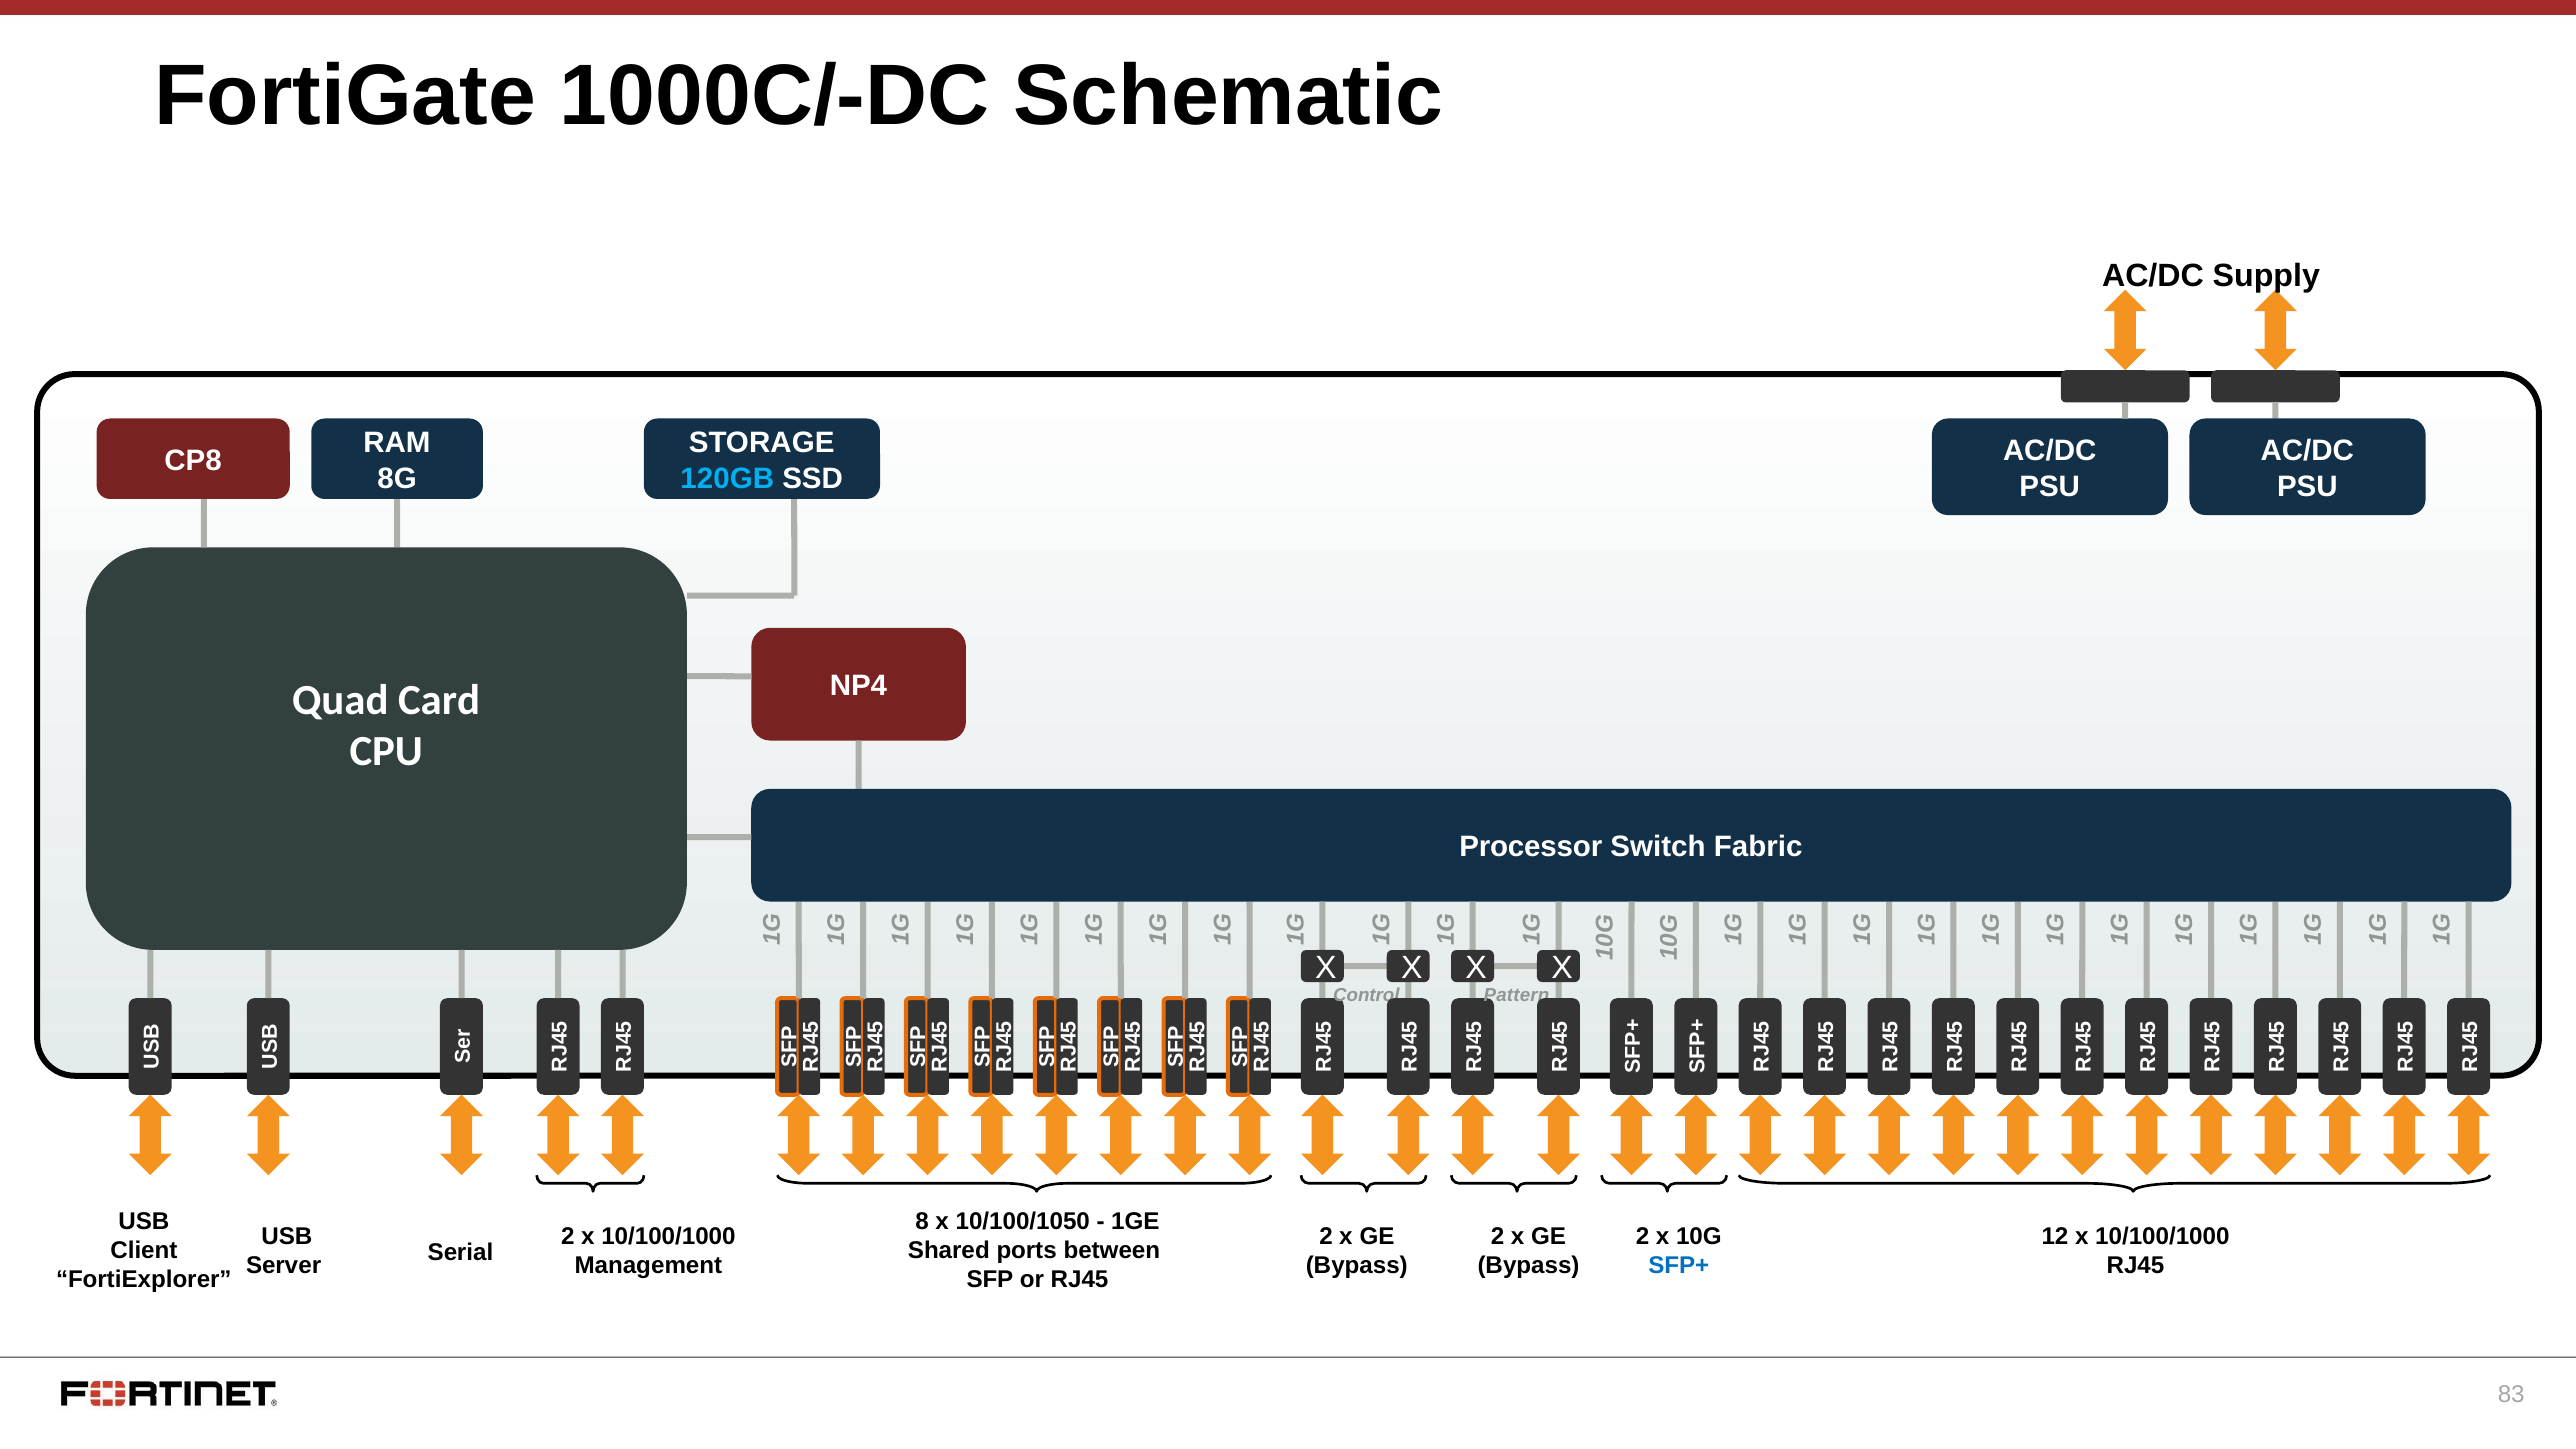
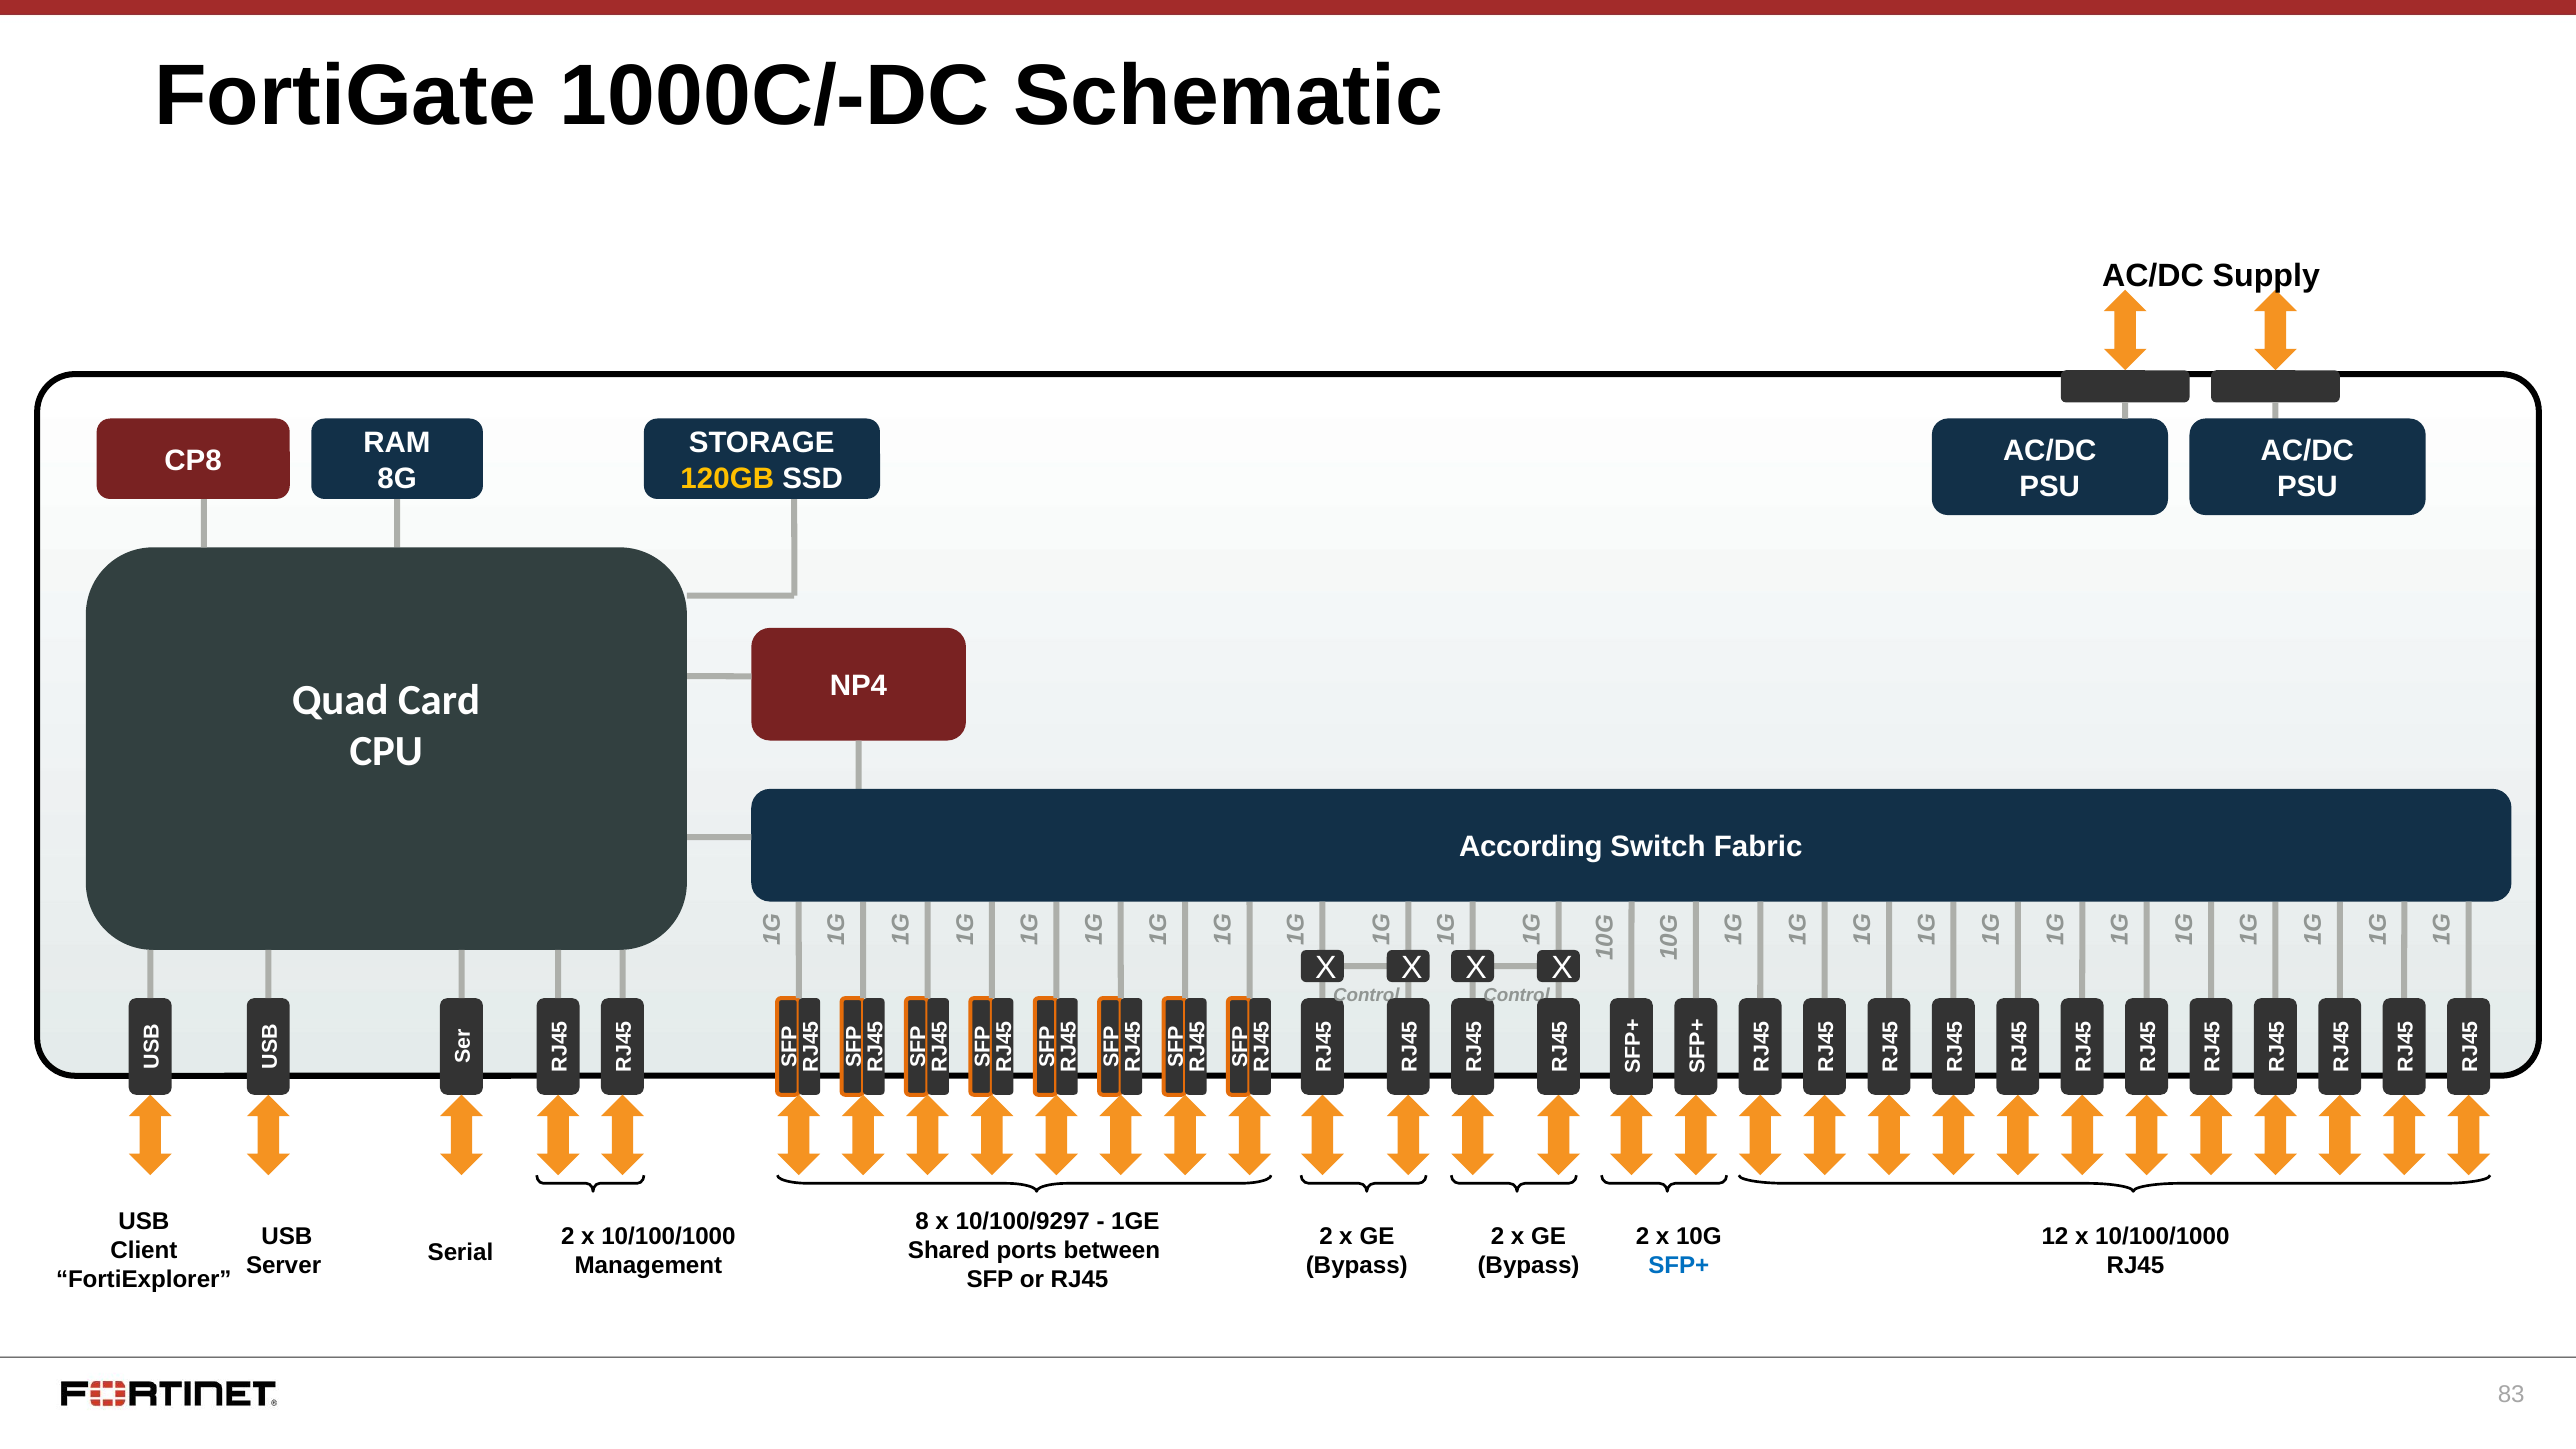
120GB colour: light blue -> yellow
Processor: Processor -> According
Pattern at (1516, 995): Pattern -> Control
10/100/1050: 10/100/1050 -> 10/100/9297
